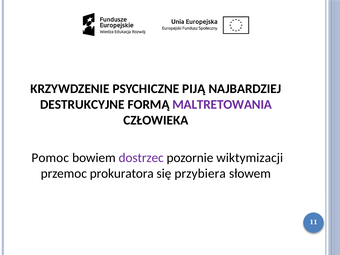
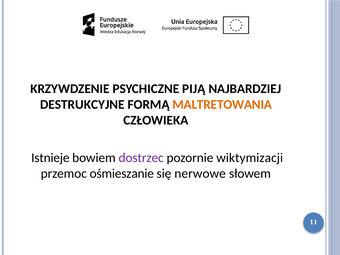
MALTRETOWANIA colour: purple -> orange
Pomoc: Pomoc -> Istnieje
prokuratora: prokuratora -> ośmieszanie
przybiera: przybiera -> nerwowe
